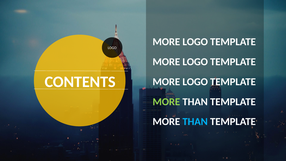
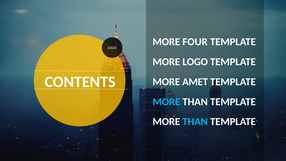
LOGO at (195, 42): LOGO -> FOUR
LOGO at (195, 82): LOGO -> AMET
MORE at (166, 102) colour: light green -> light blue
